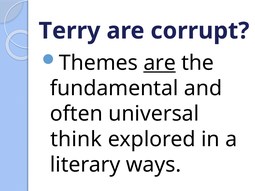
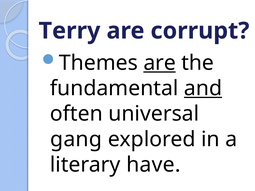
and underline: none -> present
think: think -> gang
ways: ways -> have
